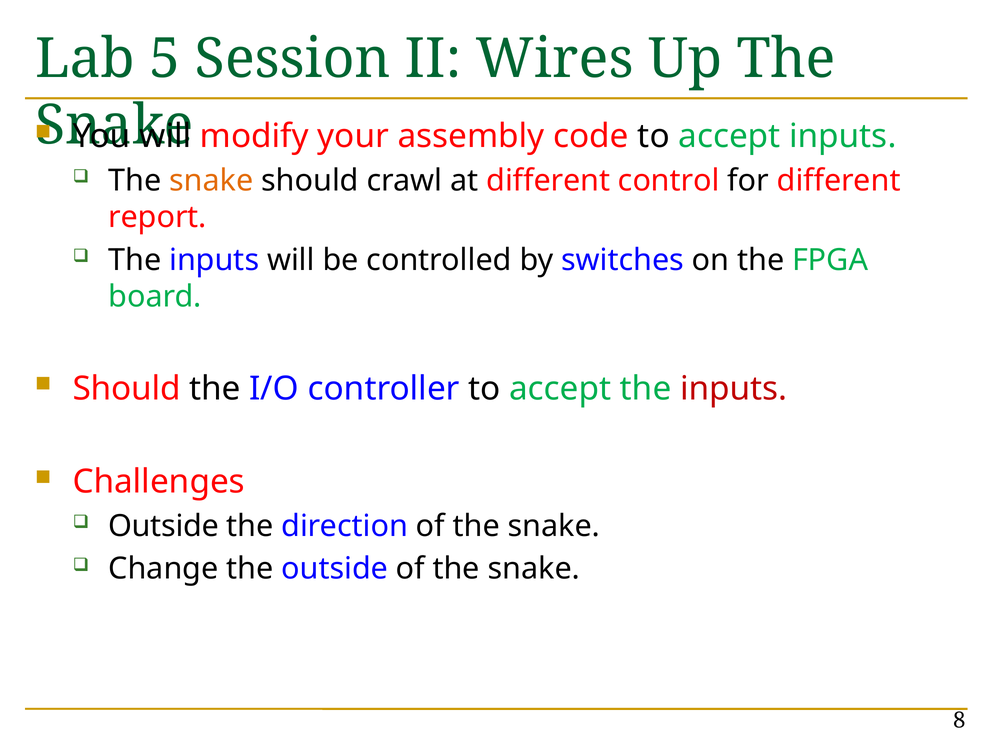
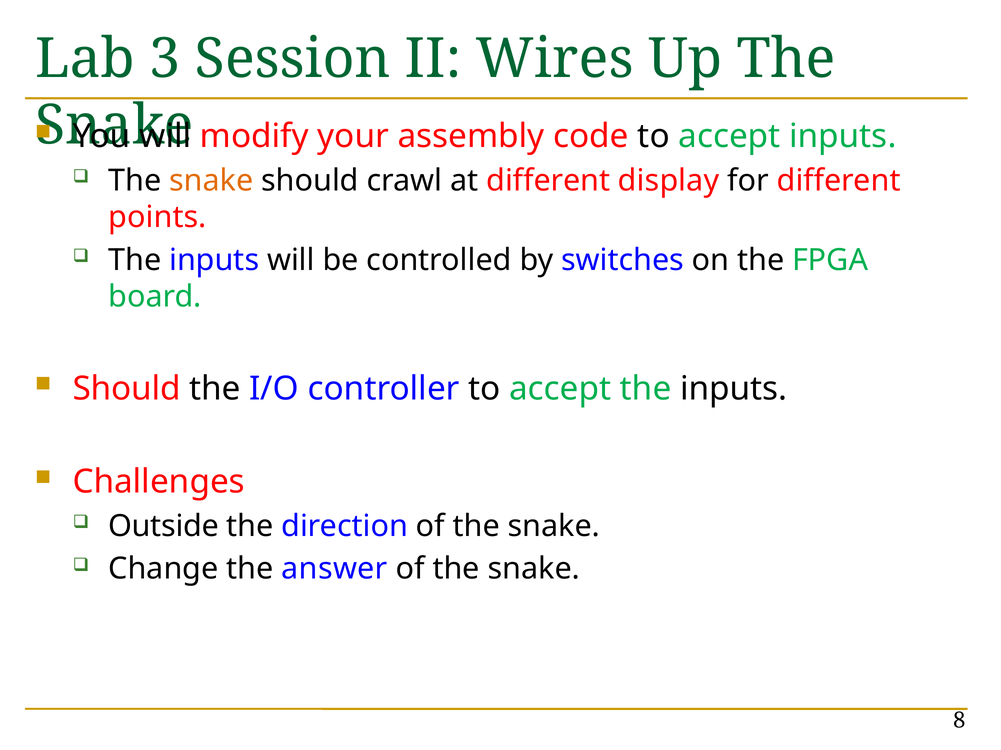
5: 5 -> 3
control: control -> display
report: report -> points
inputs at (734, 389) colour: red -> black
the outside: outside -> answer
